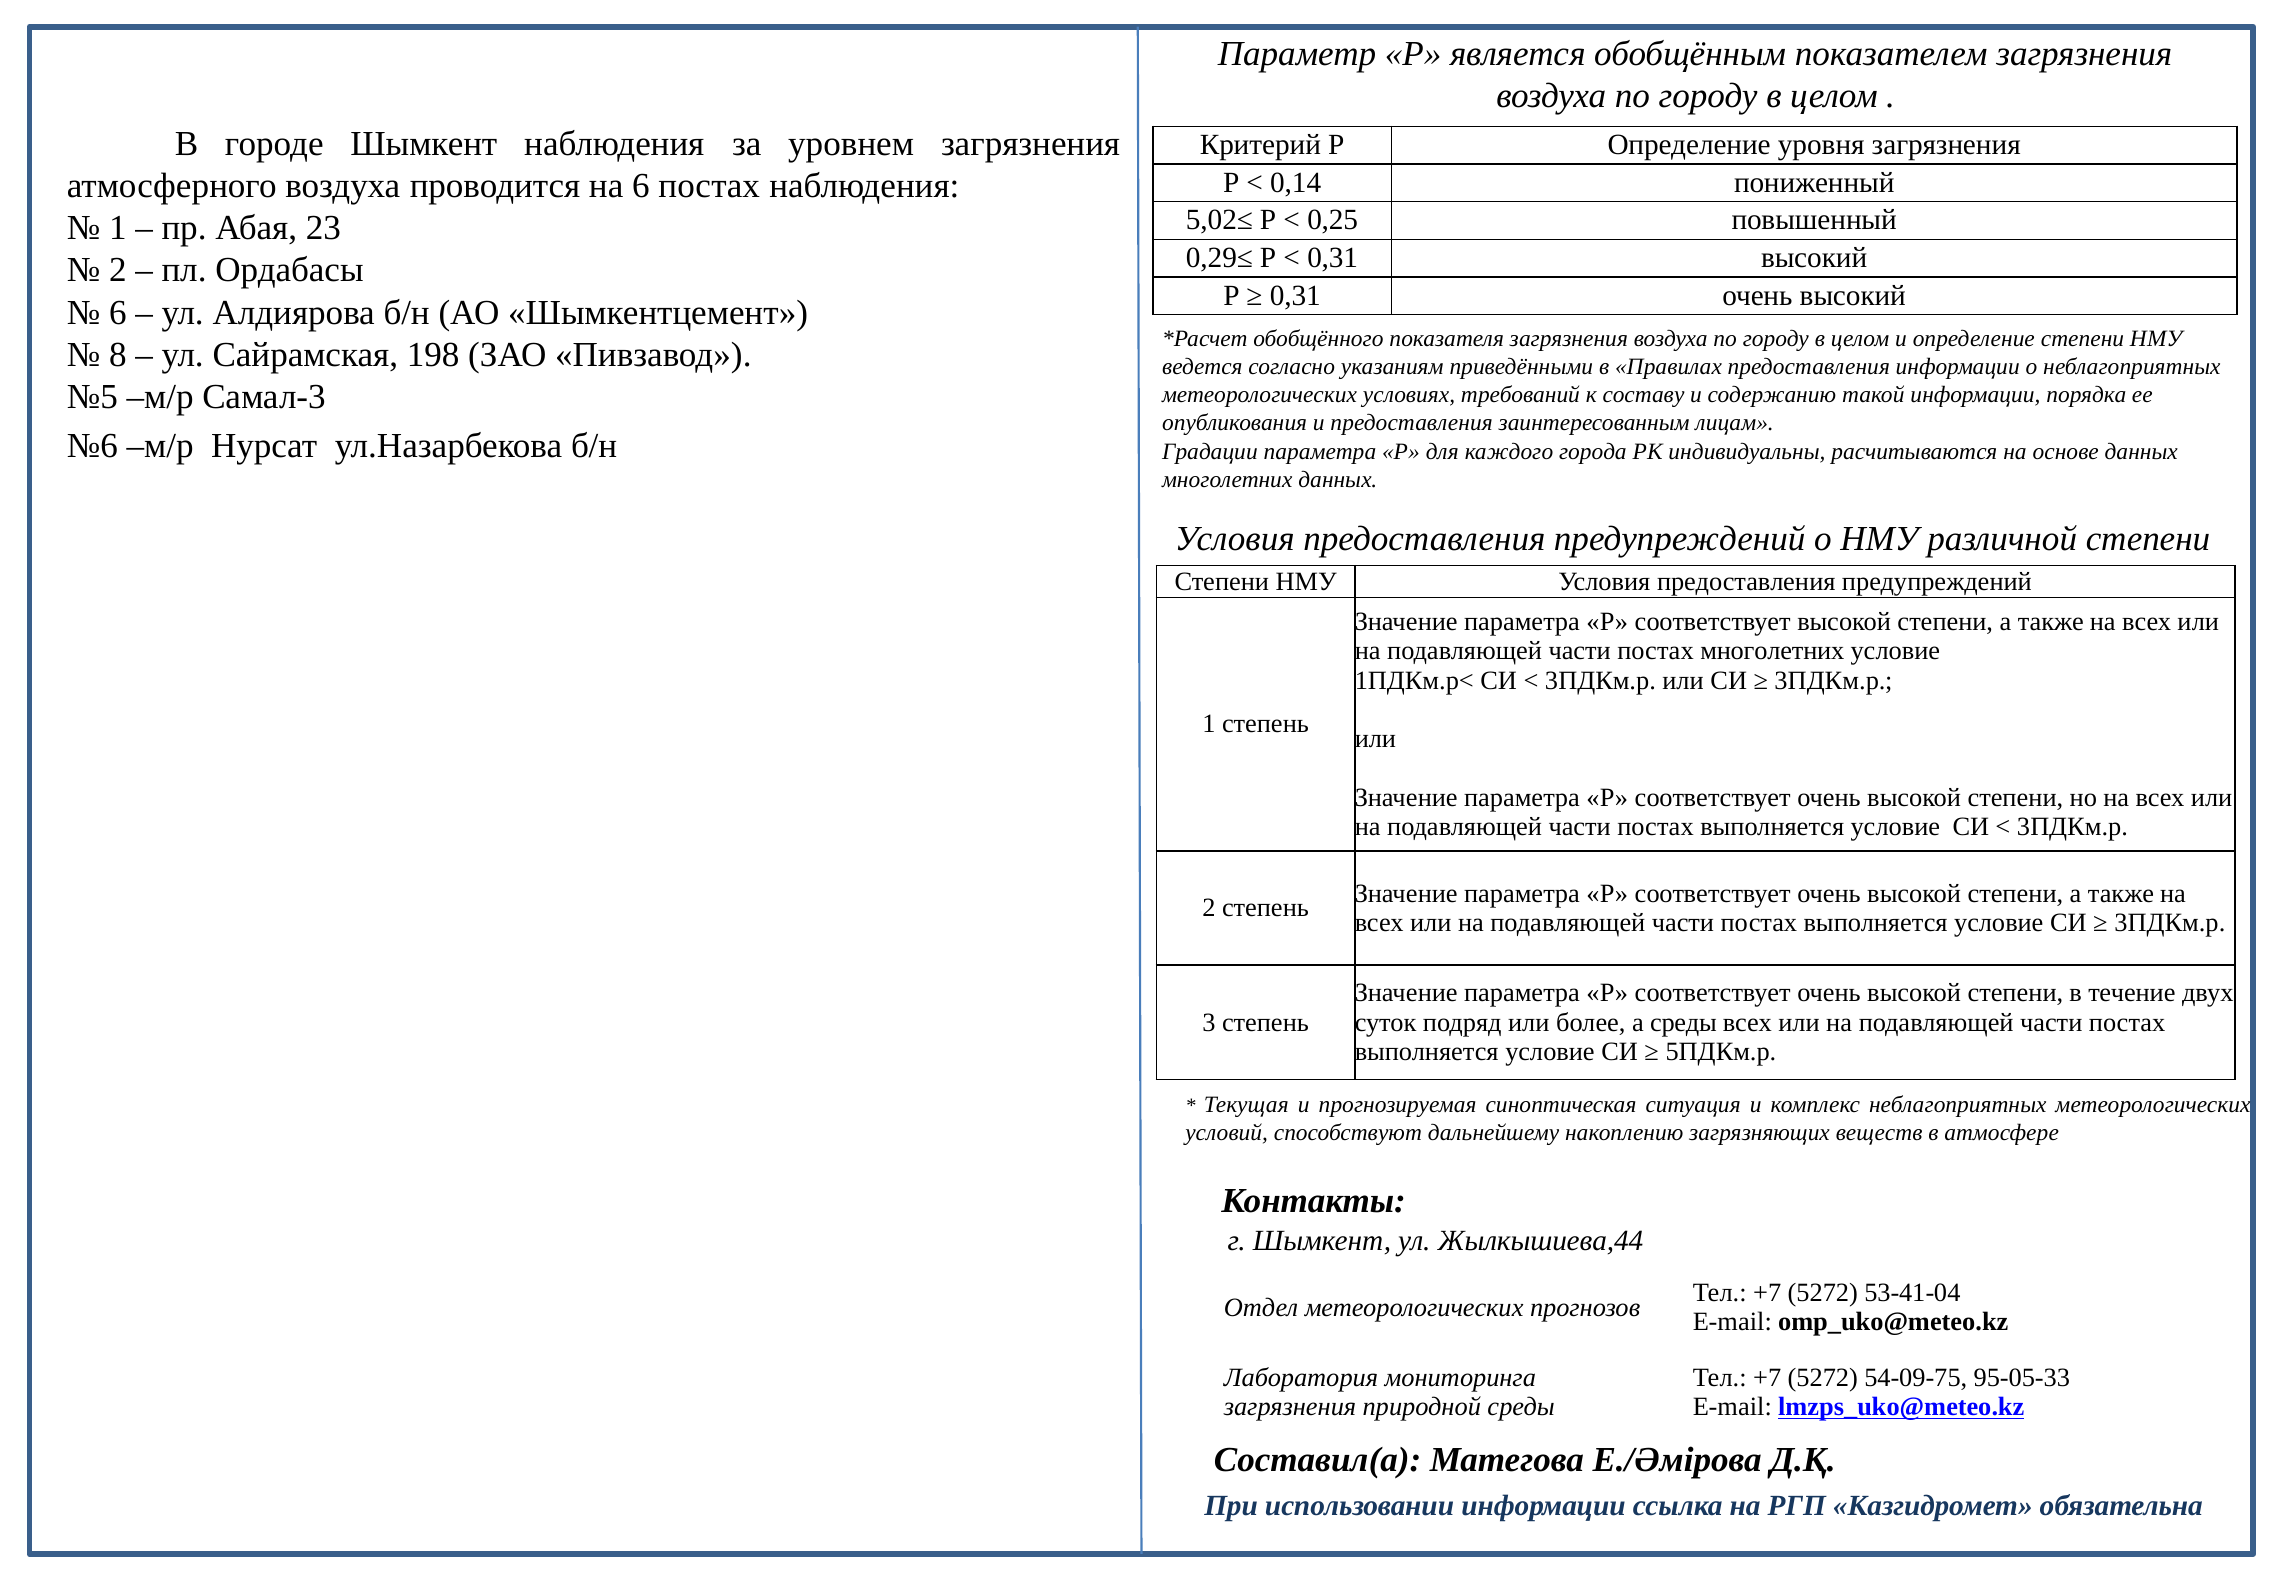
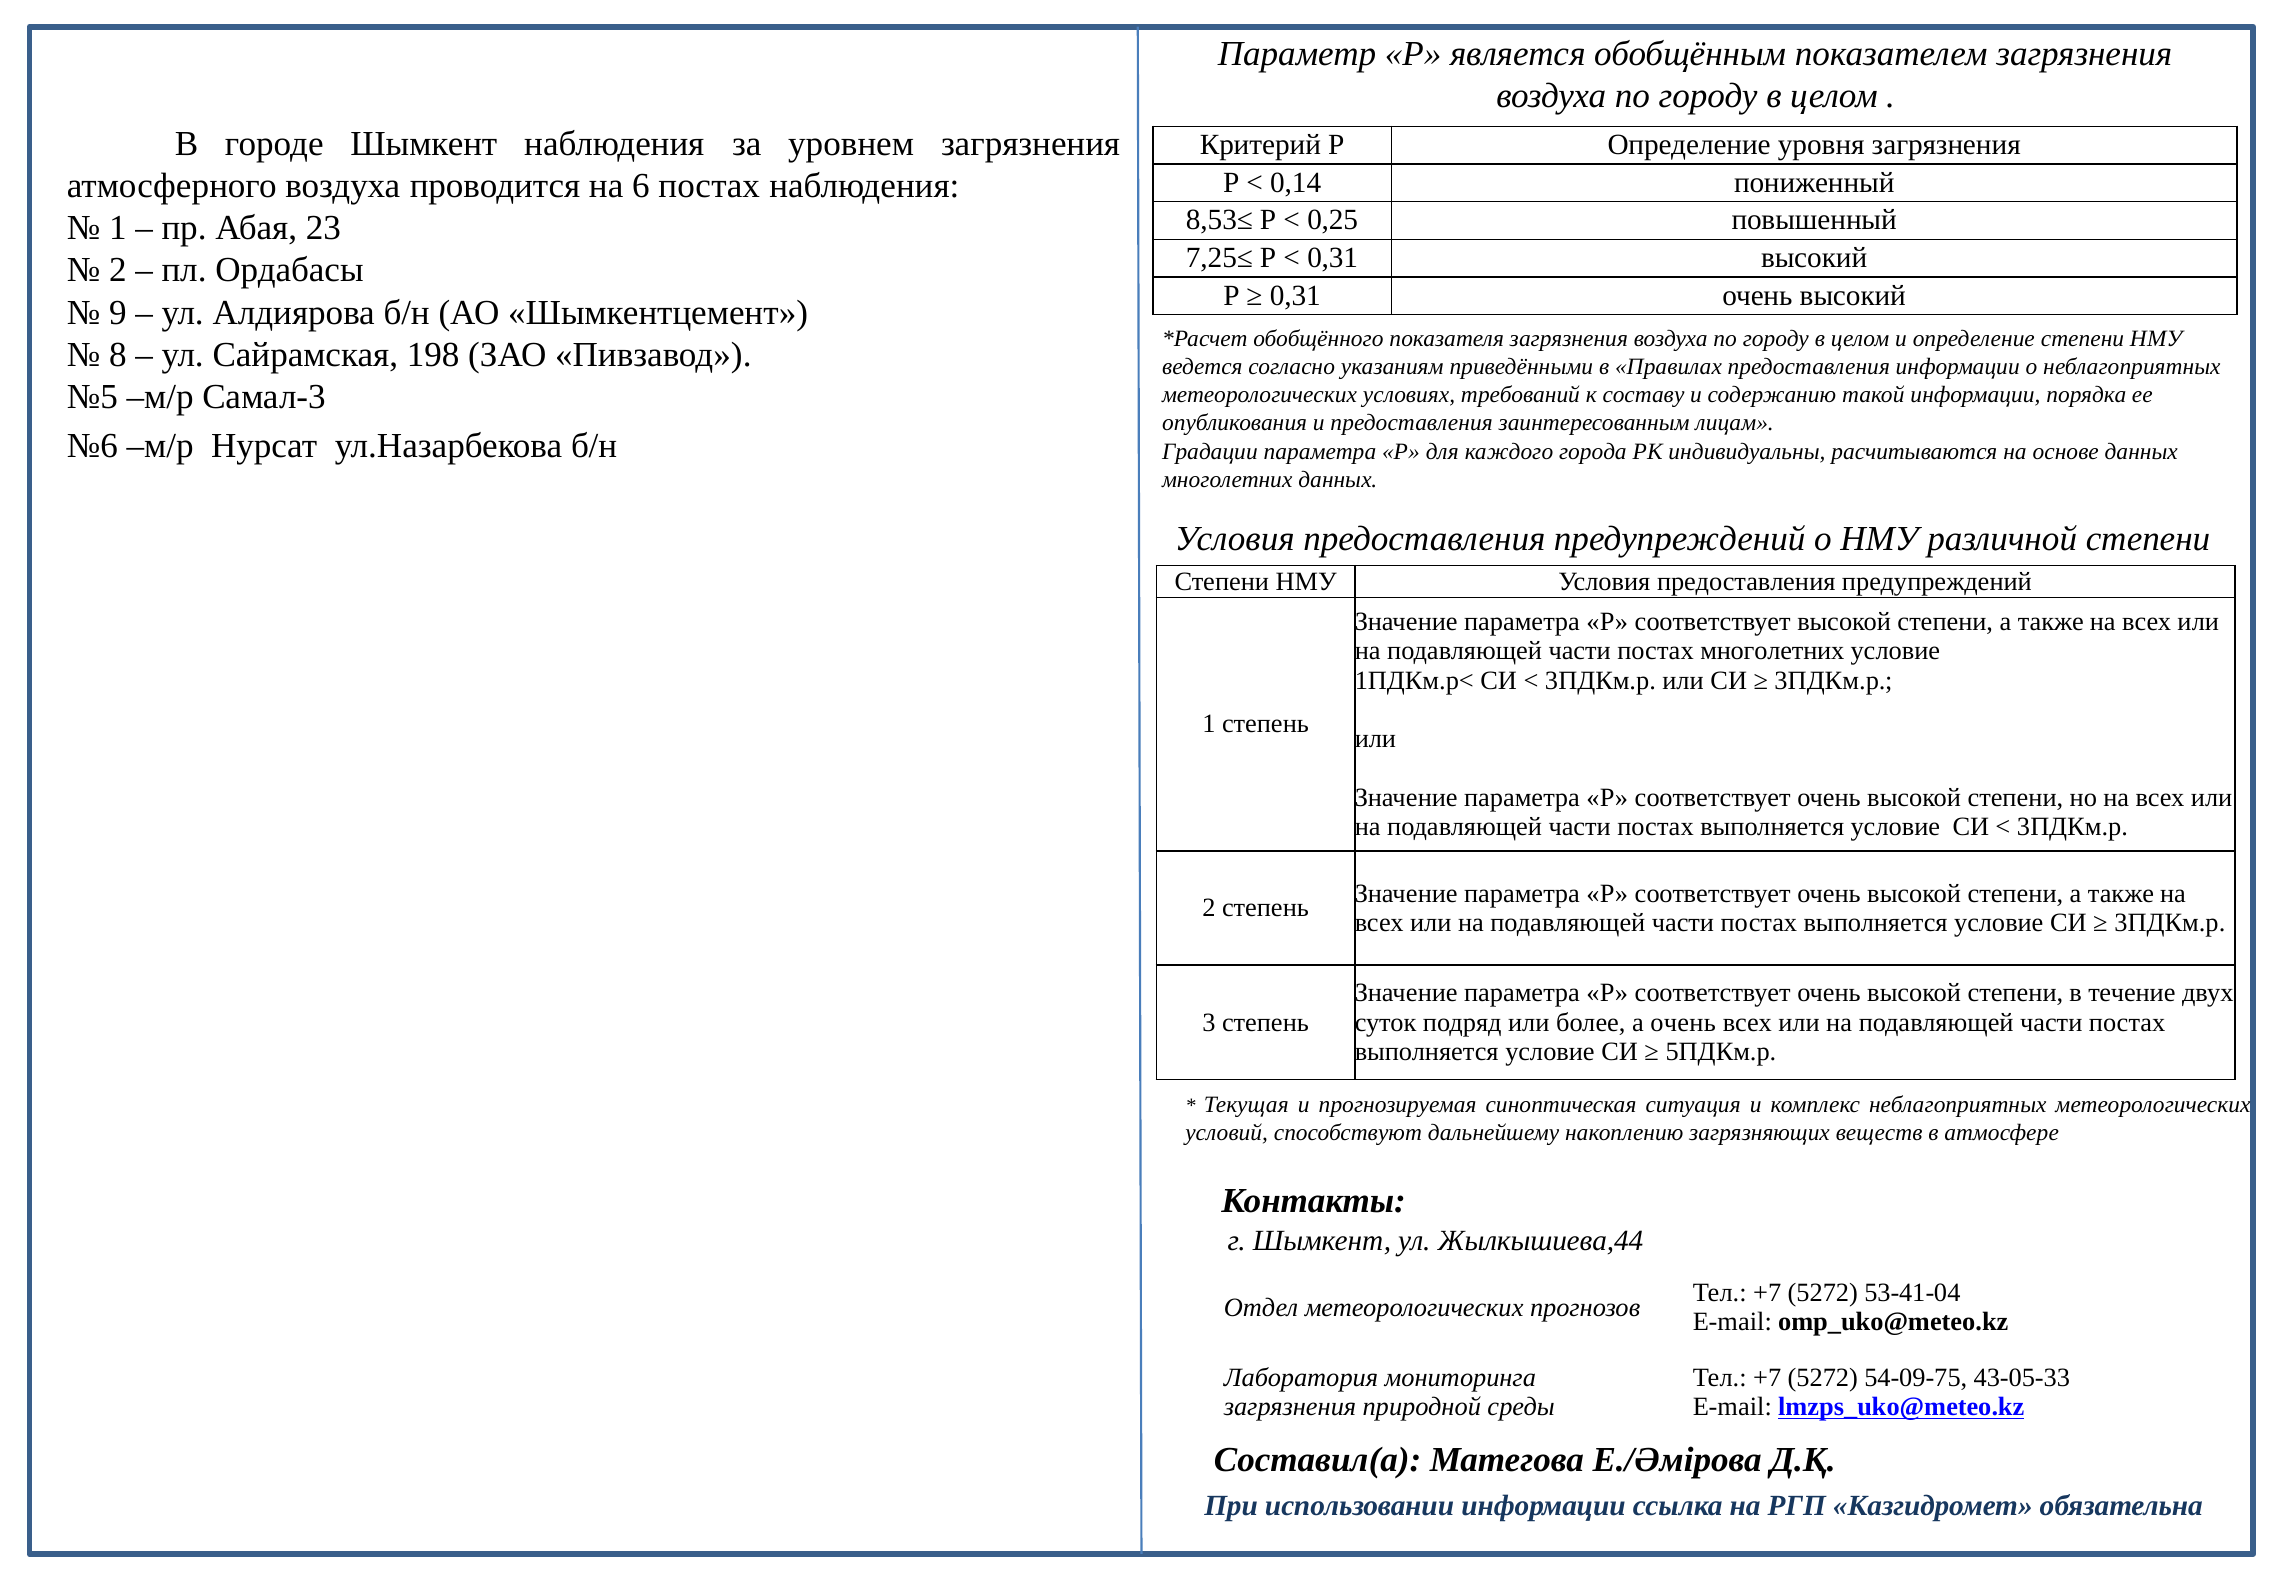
5,02≤: 5,02≤ -> 8,53≤
0,29≤: 0,29≤ -> 7,25≤
6 at (118, 312): 6 -> 9
а среды: среды -> очень
95-05-33: 95-05-33 -> 43-05-33
